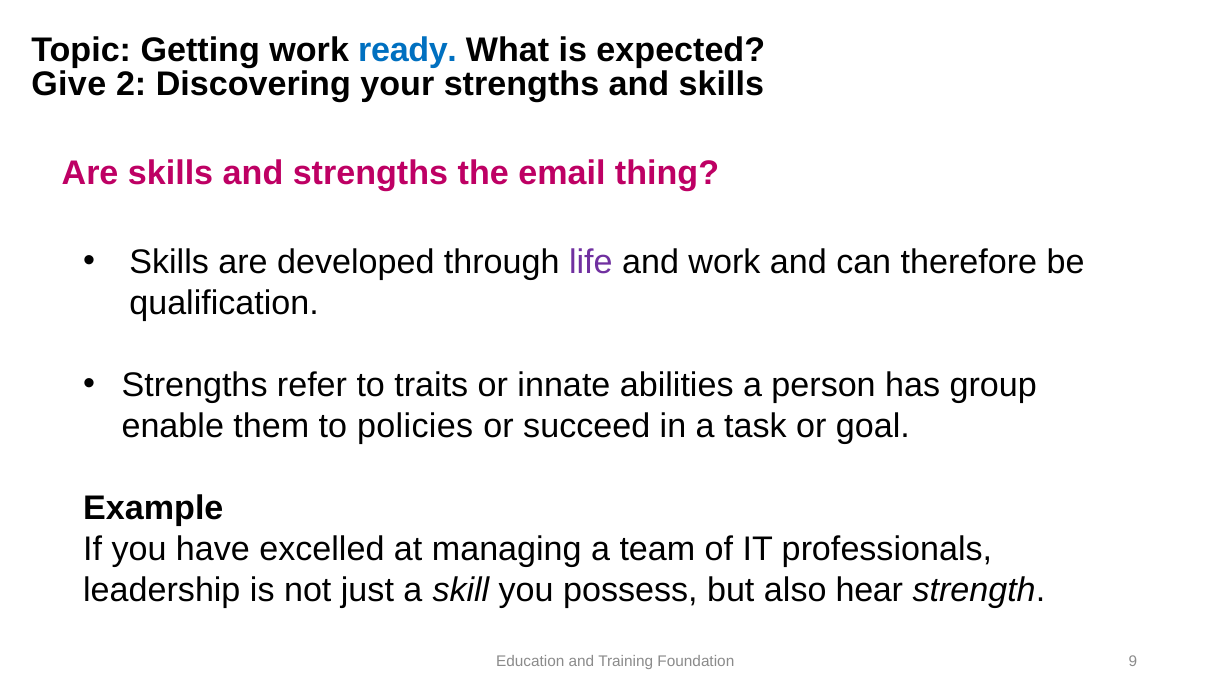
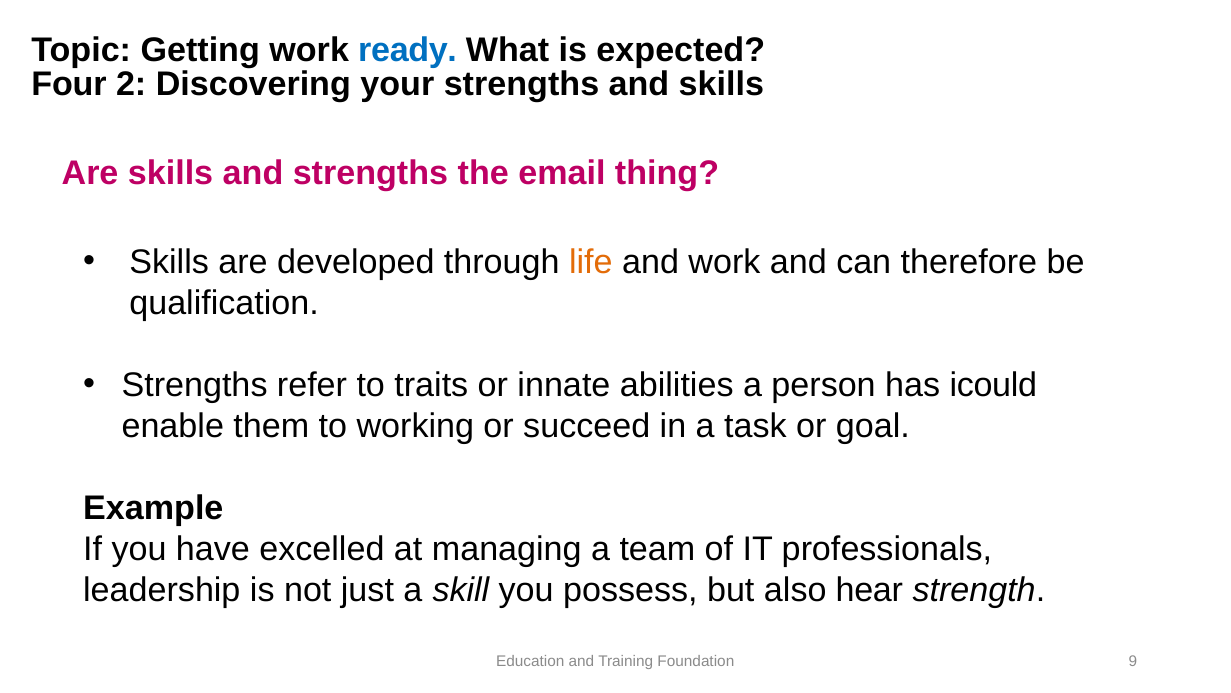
Give: Give -> Four
life colour: purple -> orange
group: group -> icould
policies: policies -> working
